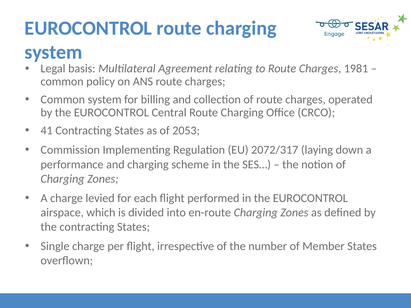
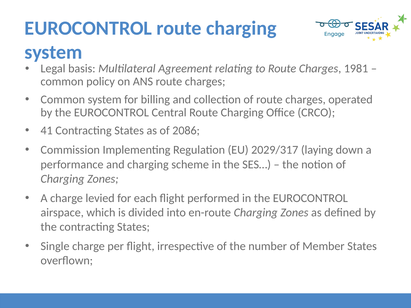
2053: 2053 -> 2086
2072/317: 2072/317 -> 2029/317
